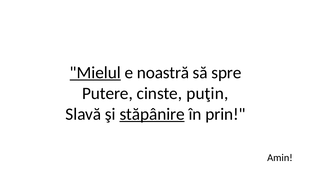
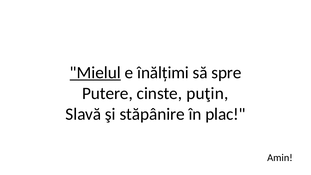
noastră: noastră -> înălțimi
stăpânire underline: present -> none
prin: prin -> plac
